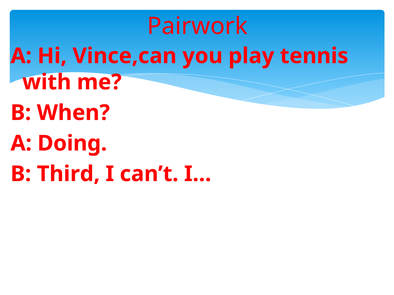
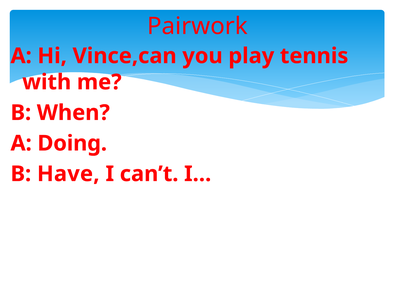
Third: Third -> Have
